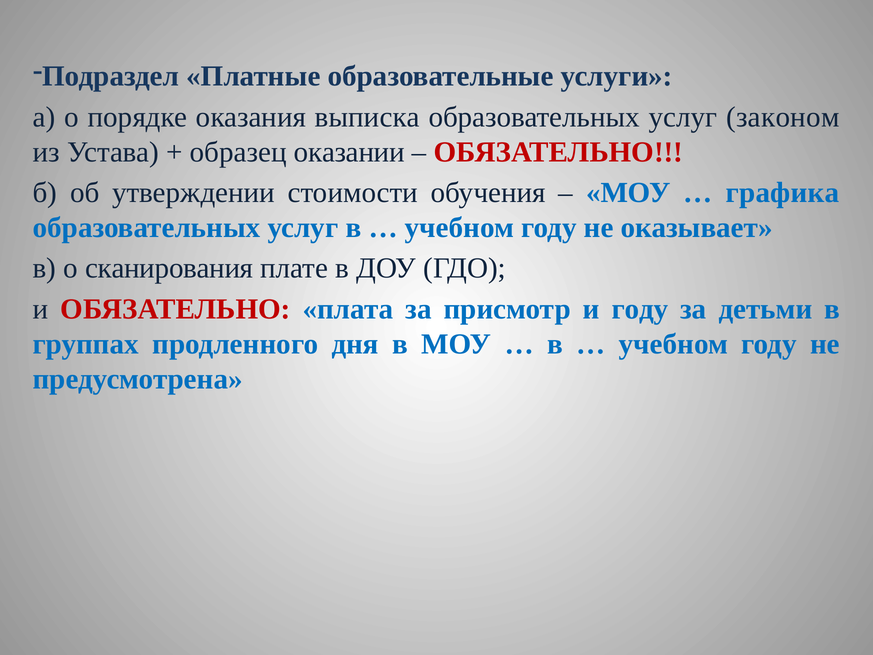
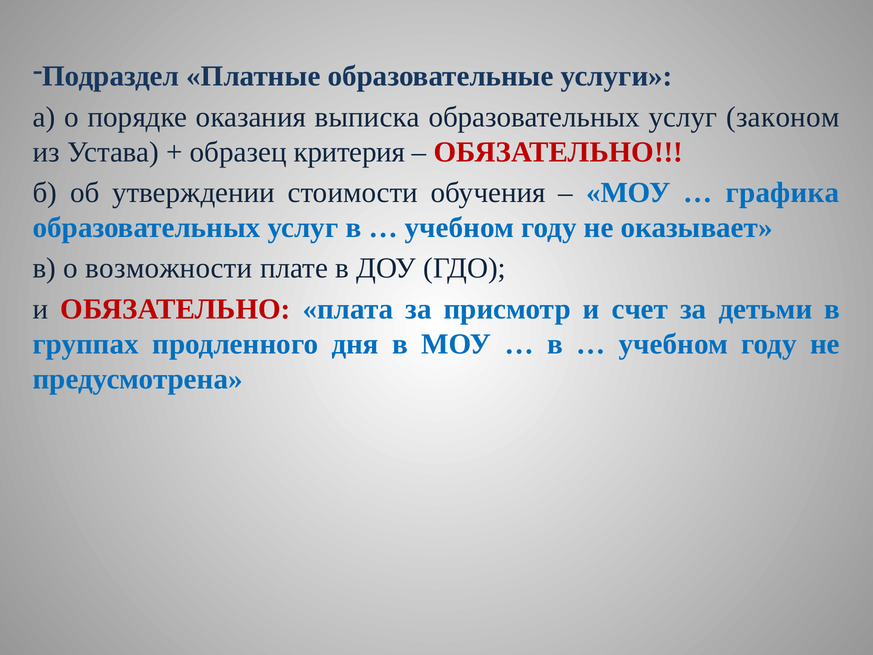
оказании: оказании -> критерия
сканирования: сканирования -> возможности
и году: году -> счет
